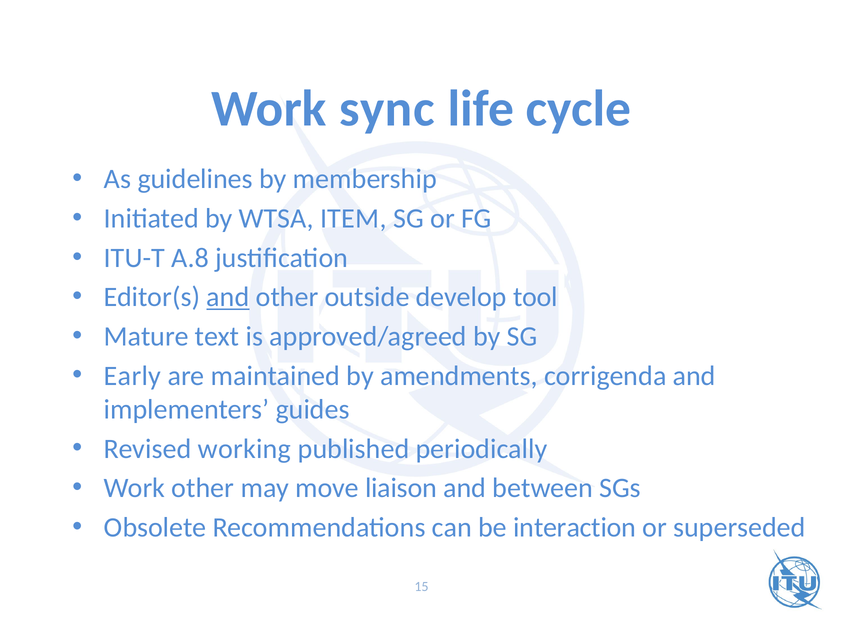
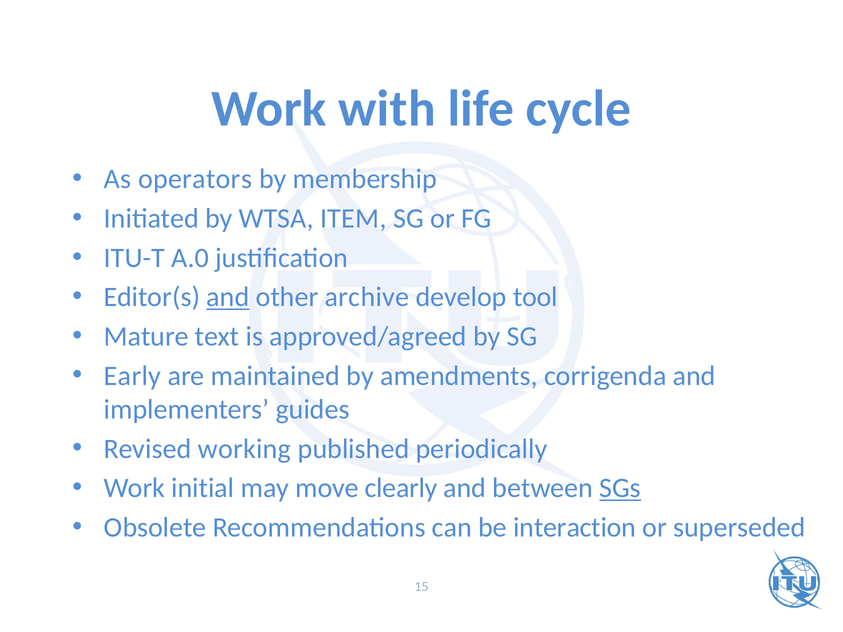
sync: sync -> with
guidelines: guidelines -> operators
A.8: A.8 -> A.0
outside: outside -> archive
Work other: other -> initial
liaison: liaison -> clearly
SGs underline: none -> present
